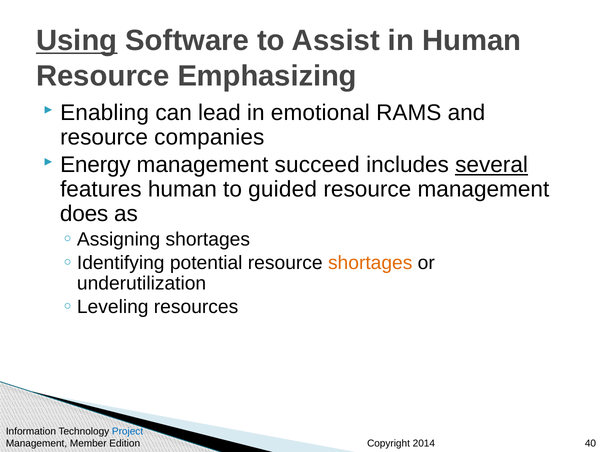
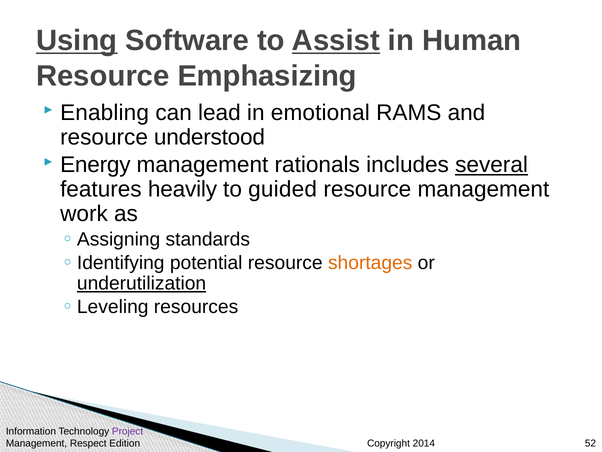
Assist underline: none -> present
companies: companies -> understood
succeed: succeed -> rationals
features human: human -> heavily
does: does -> work
shortages at (208, 239): shortages -> standards
underutilization underline: none -> present
Project colour: blue -> purple
Member: Member -> Respect
40: 40 -> 52
